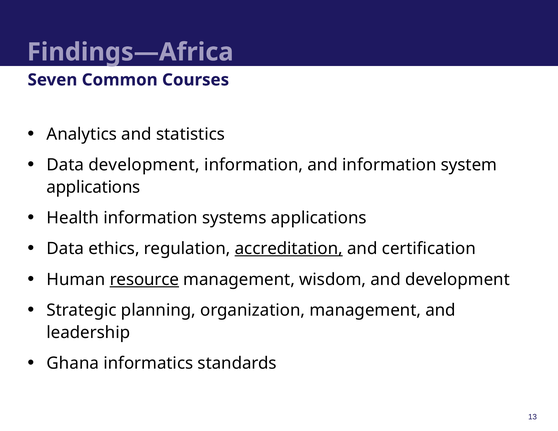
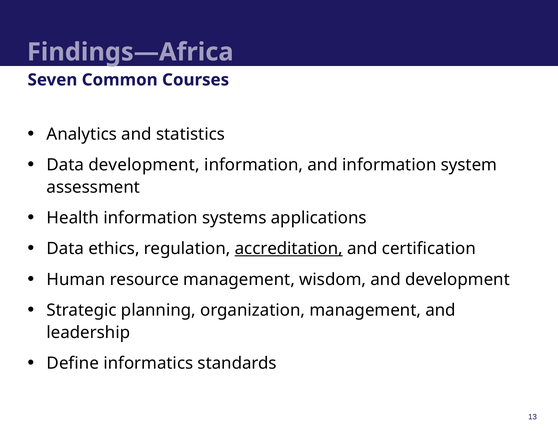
applications at (93, 187): applications -> assessment
resource underline: present -> none
Ghana: Ghana -> Define
